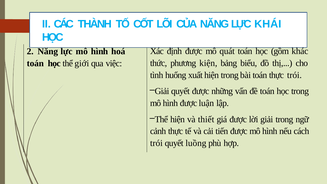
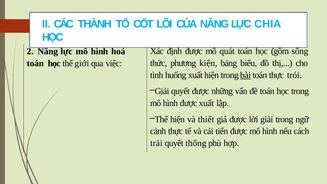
KHÁI: KHÁI -> CHIA
khác: khác -> sống
bài underline: none -> present
được luận: luận -> xuất
trói at (156, 143): trói -> trải
luồng: luồng -> thống
